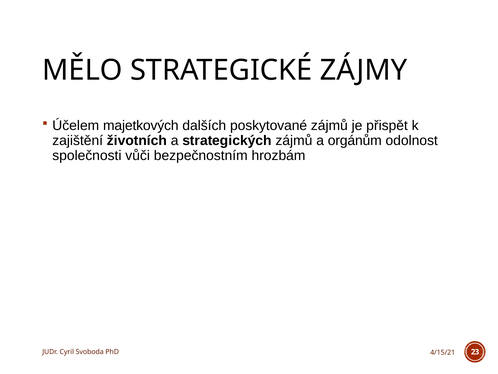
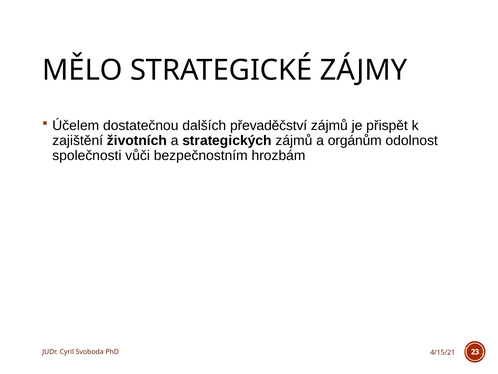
majetkových: majetkových -> dostatečnou
poskytované: poskytované -> převaděčství
